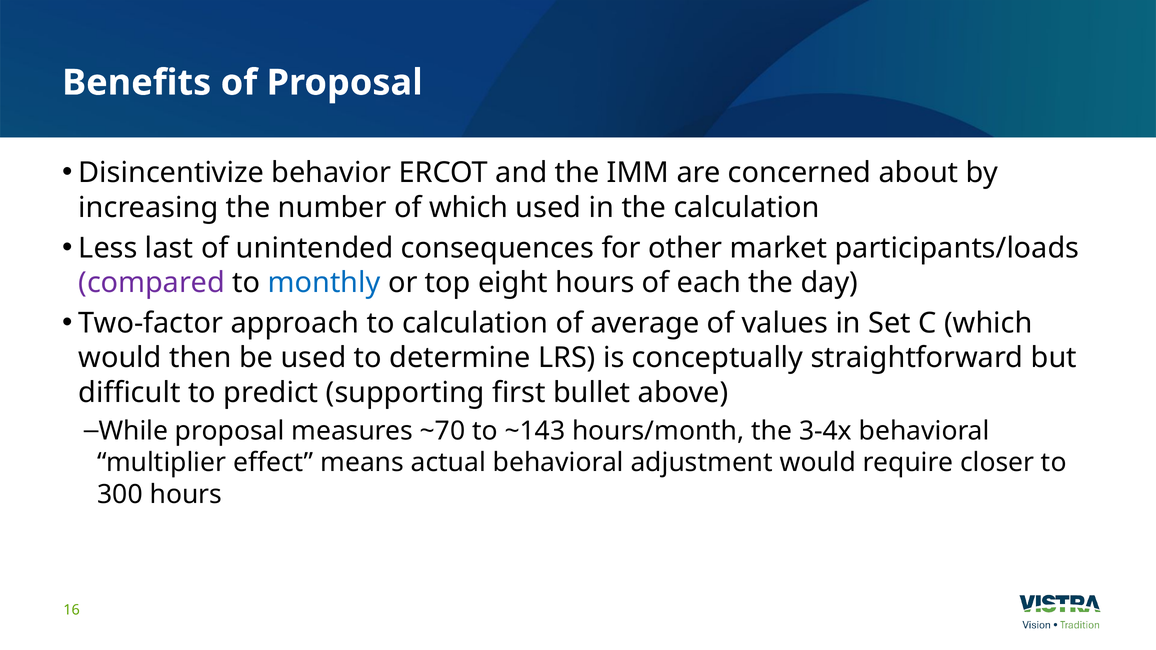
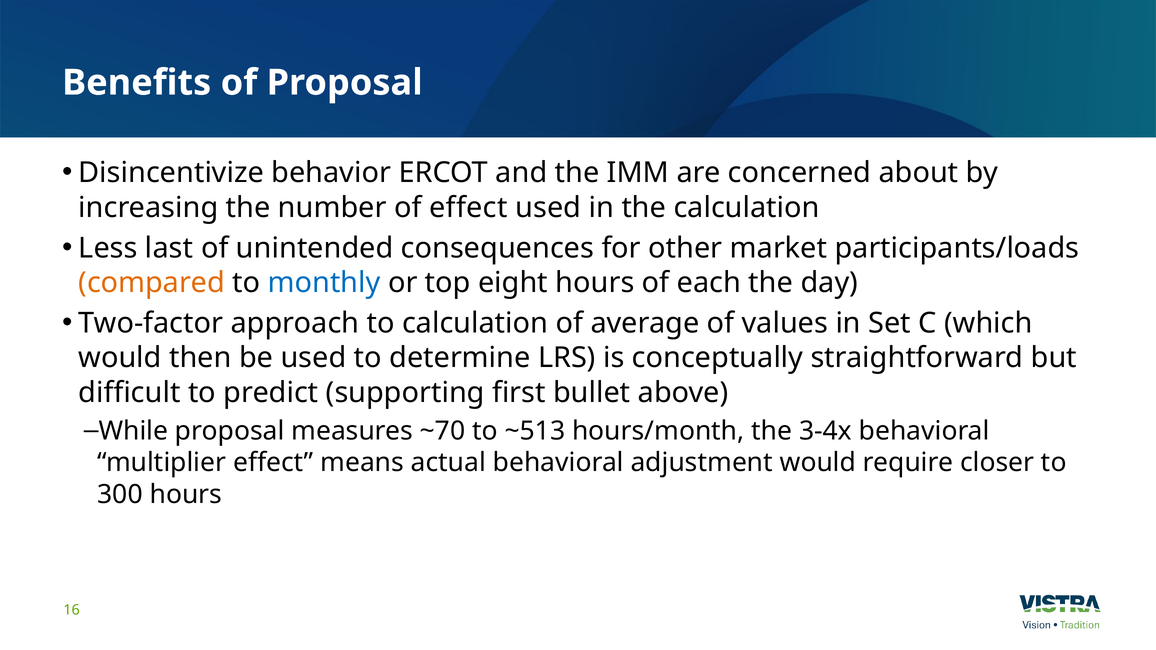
of which: which -> effect
compared colour: purple -> orange
~143: ~143 -> ~513
